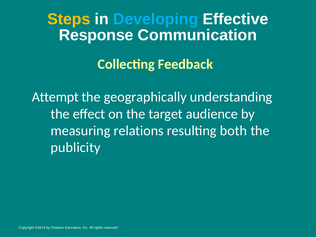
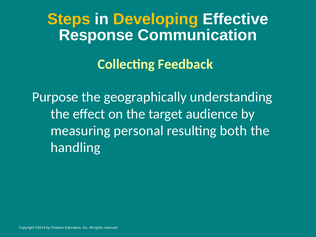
Developing colour: light blue -> yellow
Attempt: Attempt -> Purpose
relations: relations -> personal
publicity: publicity -> handling
